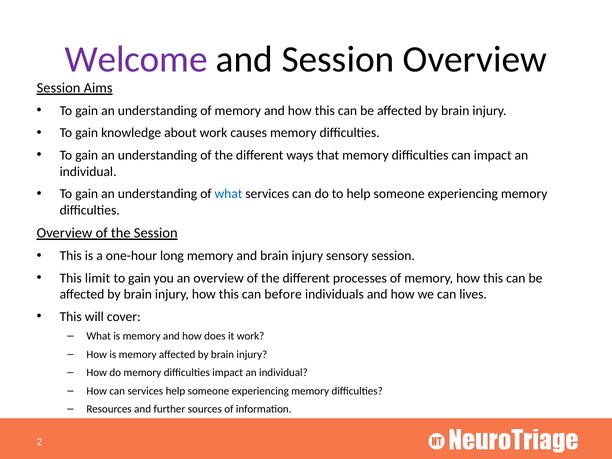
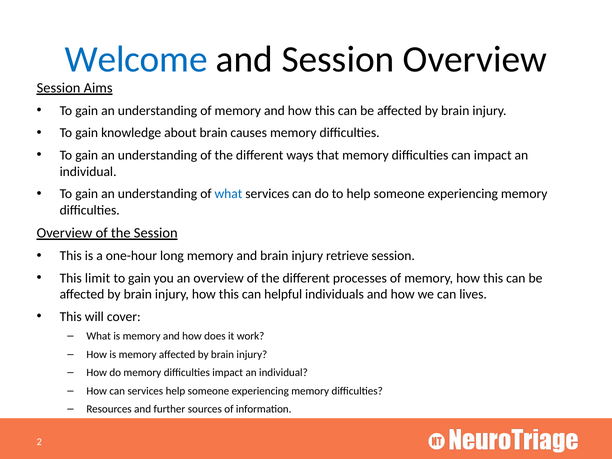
Welcome colour: purple -> blue
about work: work -> brain
sensory: sensory -> retrieve
before: before -> helpful
